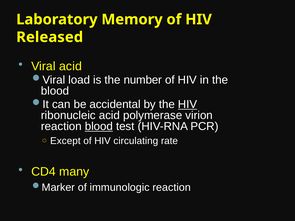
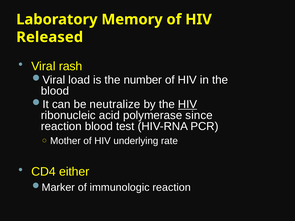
Viral acid: acid -> rash
accidental: accidental -> neutralize
virion: virion -> since
blood at (99, 126) underline: present -> none
Except: Except -> Mother
circulating: circulating -> underlying
many: many -> either
